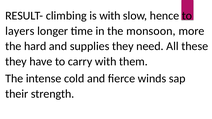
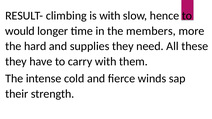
layers: layers -> would
monsoon: monsoon -> members
